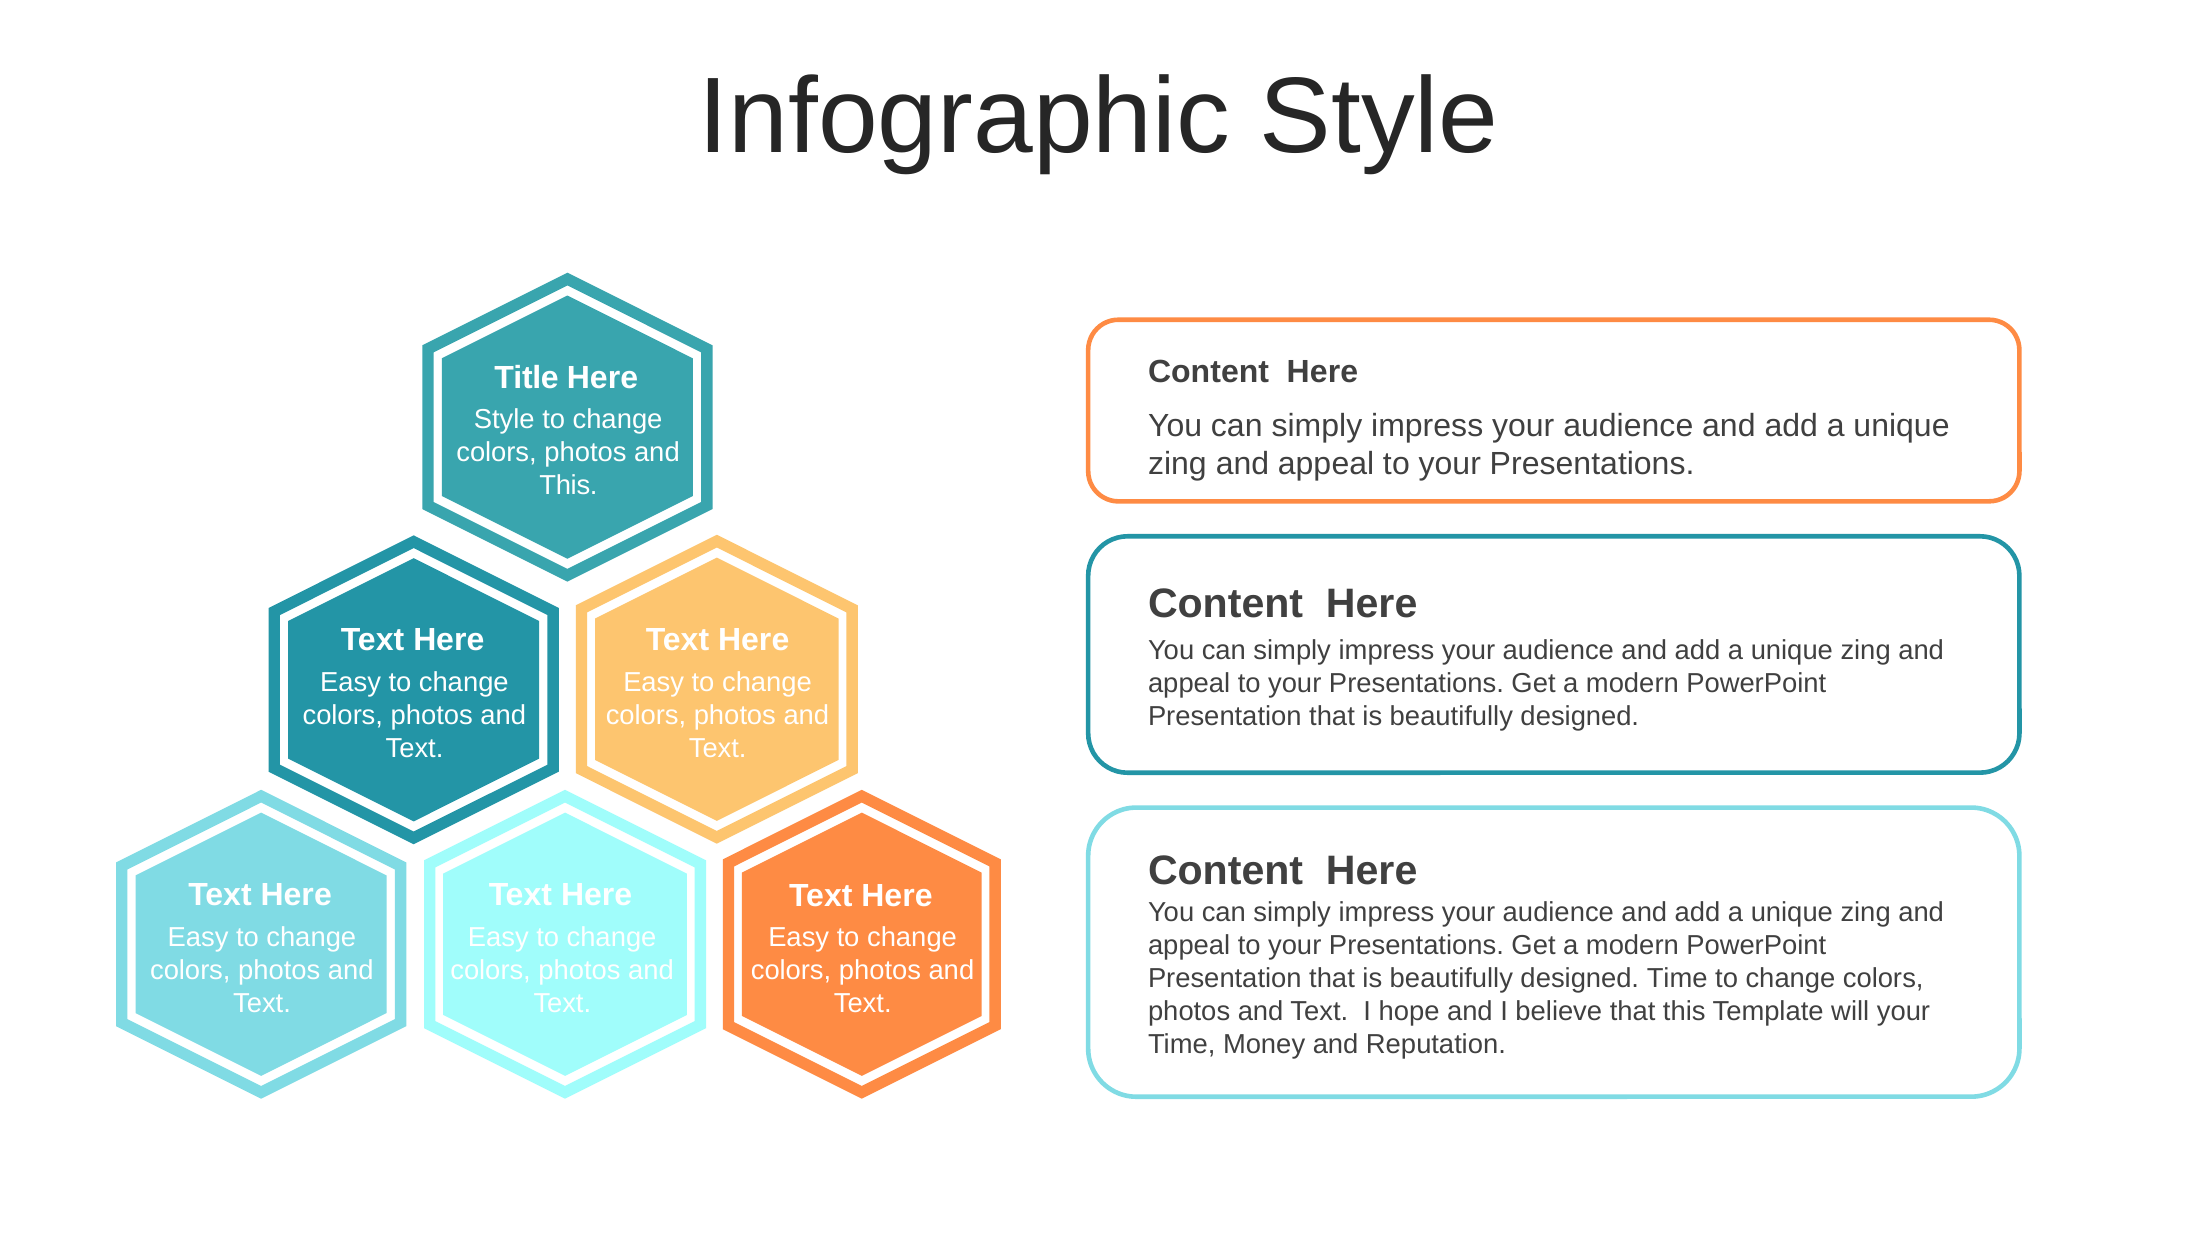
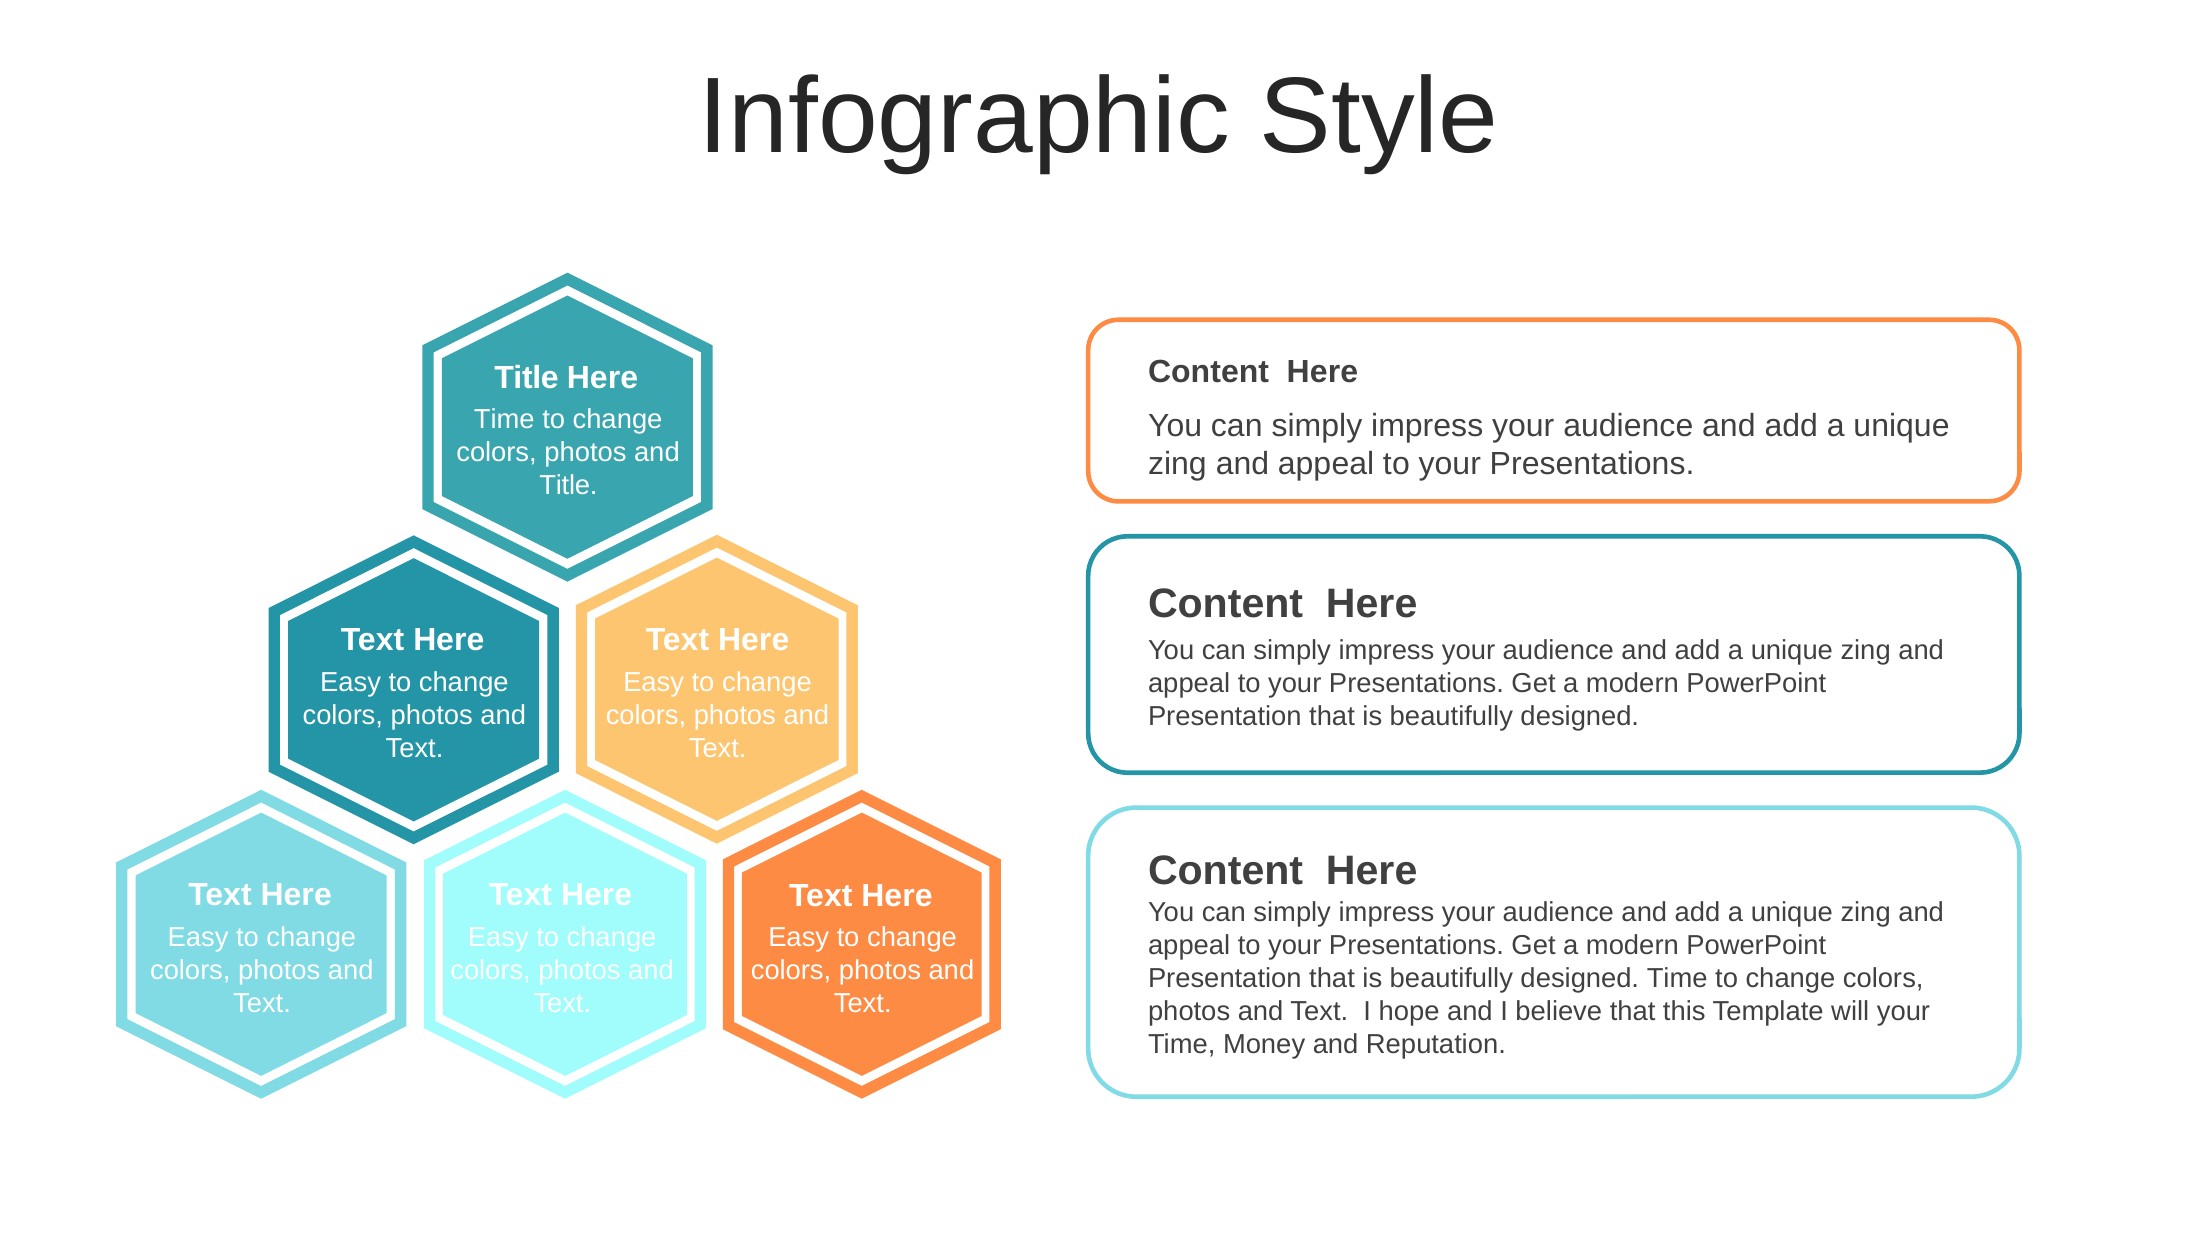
Style at (504, 420): Style -> Time
This at (568, 485): This -> Title
